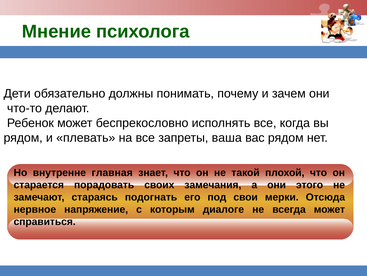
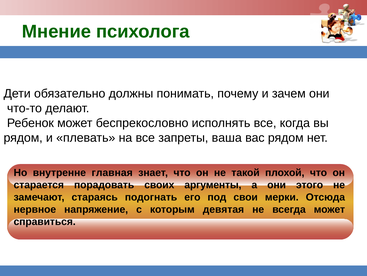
замечания: замечания -> аргументы
диалоге: диалоге -> девятая
